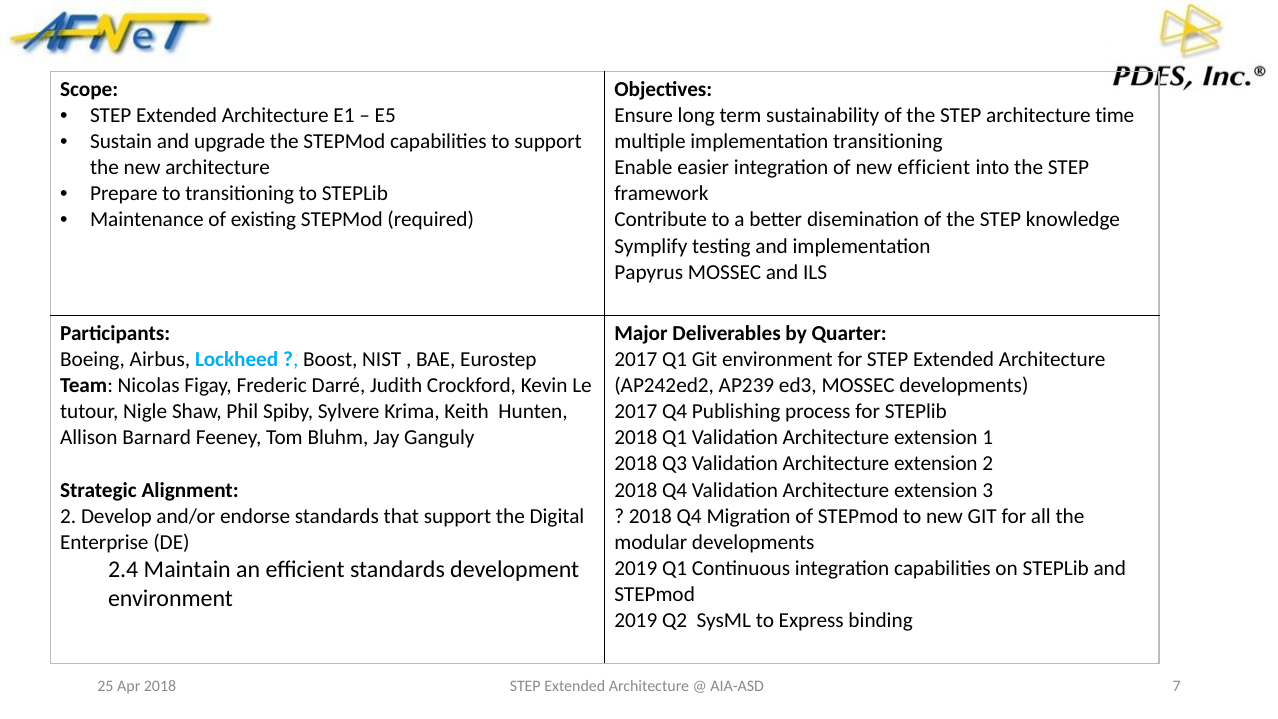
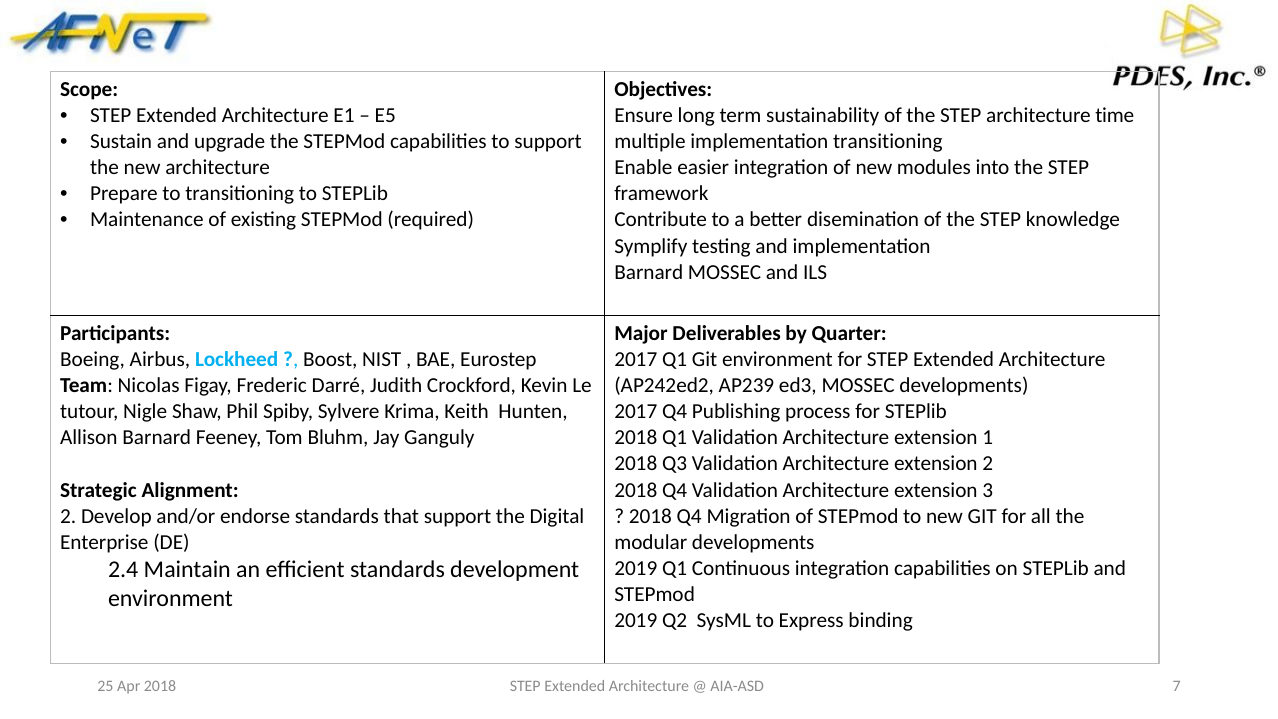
new efficient: efficient -> modules
Papyrus at (649, 272): Papyrus -> Barnard
